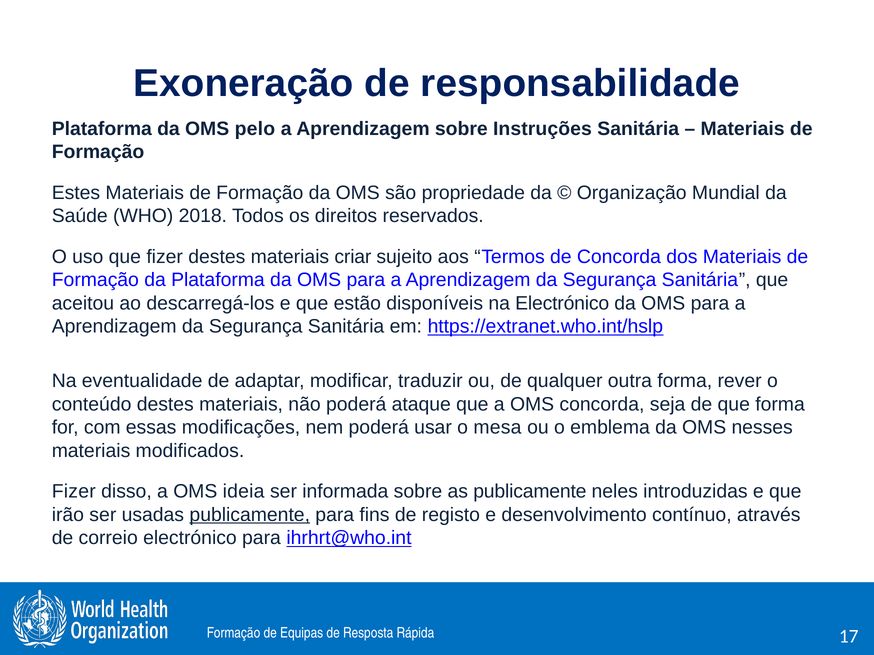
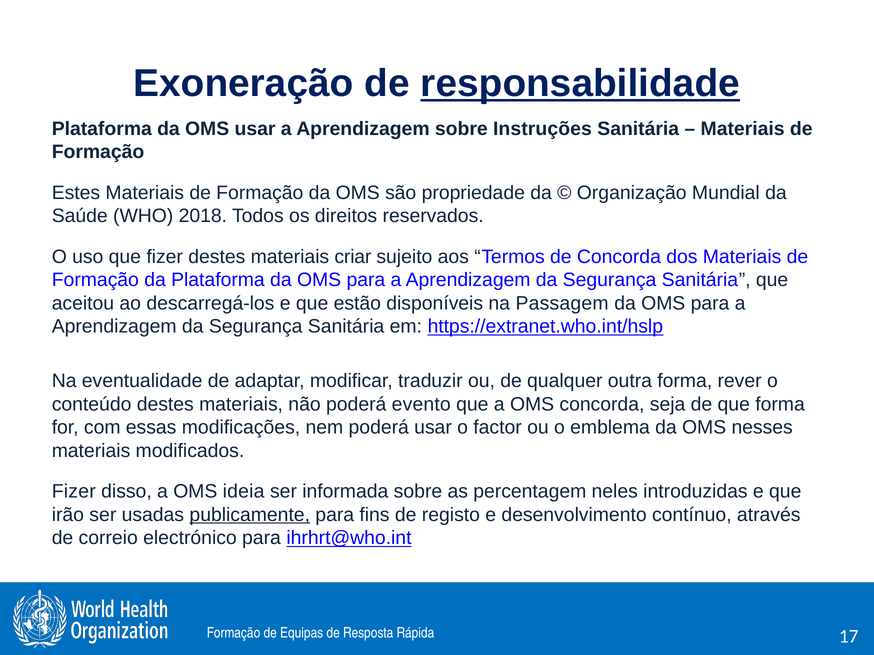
responsabilidade underline: none -> present
OMS pelo: pelo -> usar
na Electrónico: Electrónico -> Passagem
ataque: ataque -> evento
mesa: mesa -> factor
as publicamente: publicamente -> percentagem
